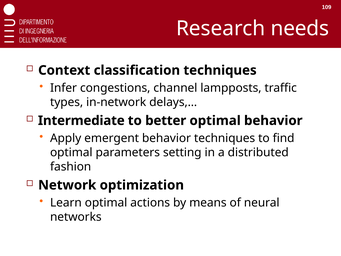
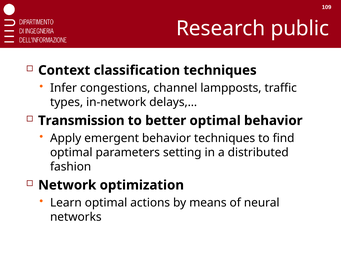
needs: needs -> public
Intermediate: Intermediate -> Transmission
